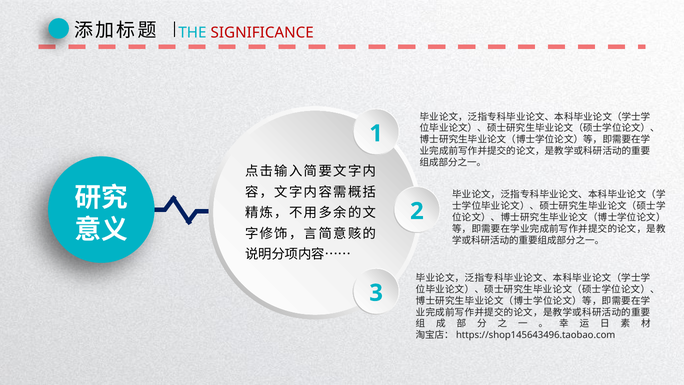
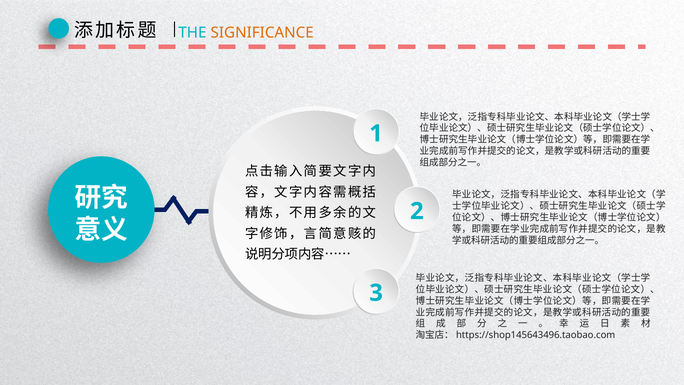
SIGNIFICANCE colour: red -> orange
